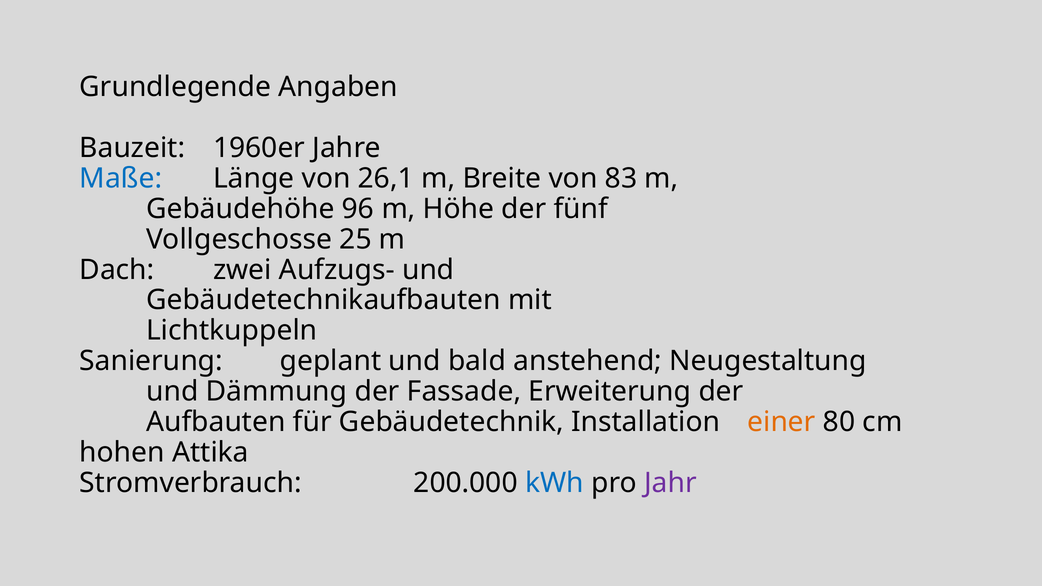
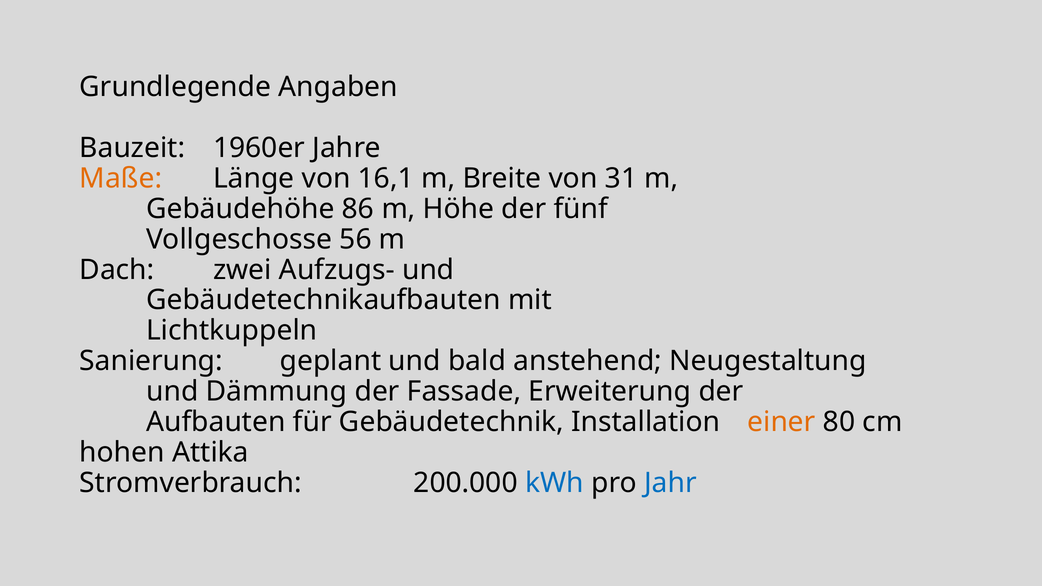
Maße colour: blue -> orange
26,1: 26,1 -> 16,1
83: 83 -> 31
96: 96 -> 86
25: 25 -> 56
Jahr colour: purple -> blue
